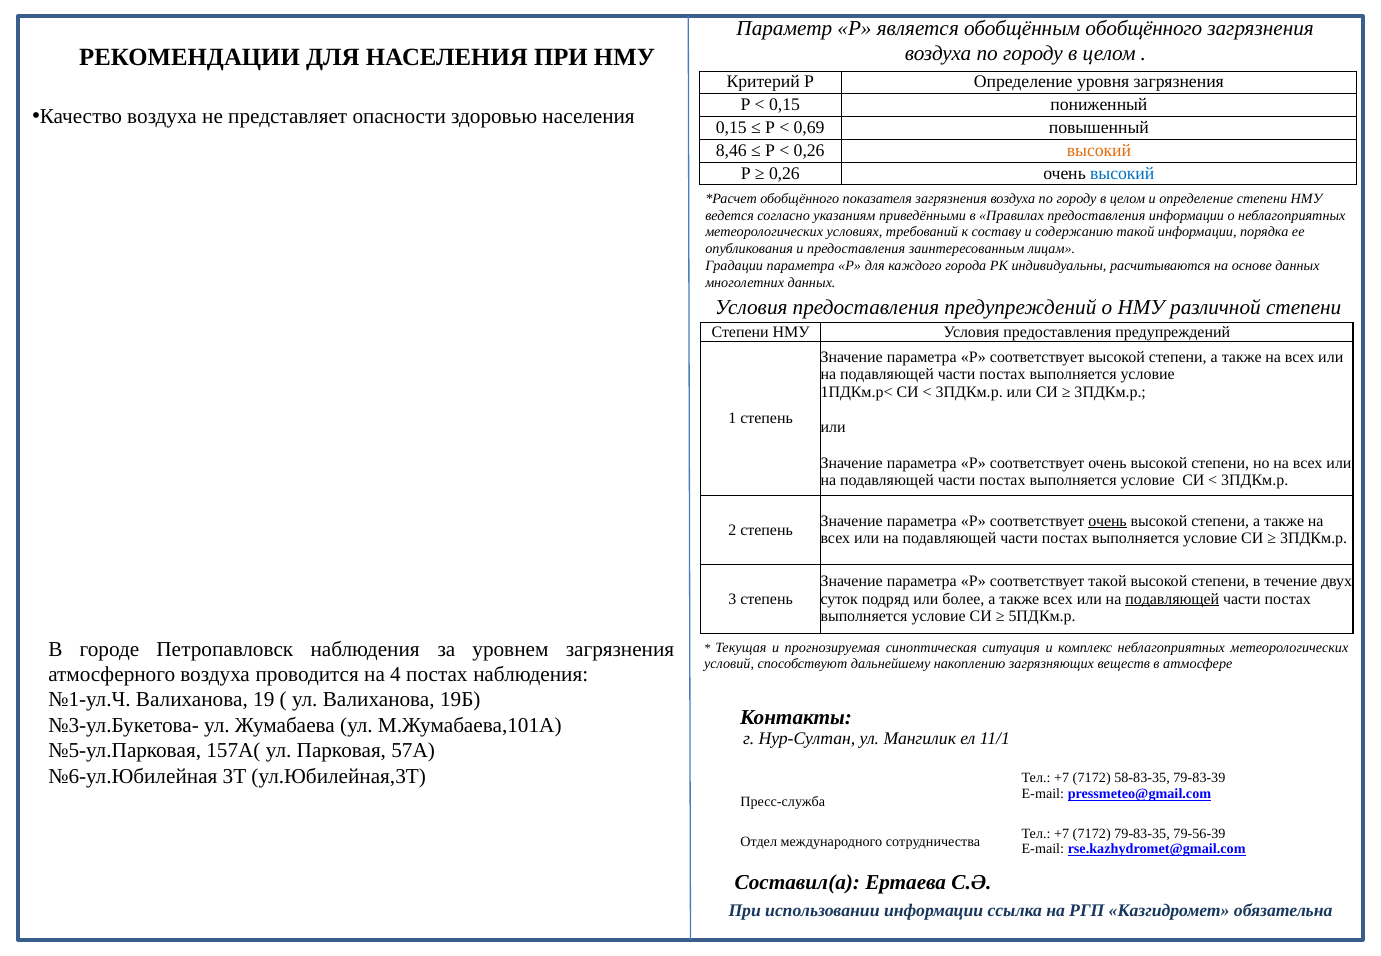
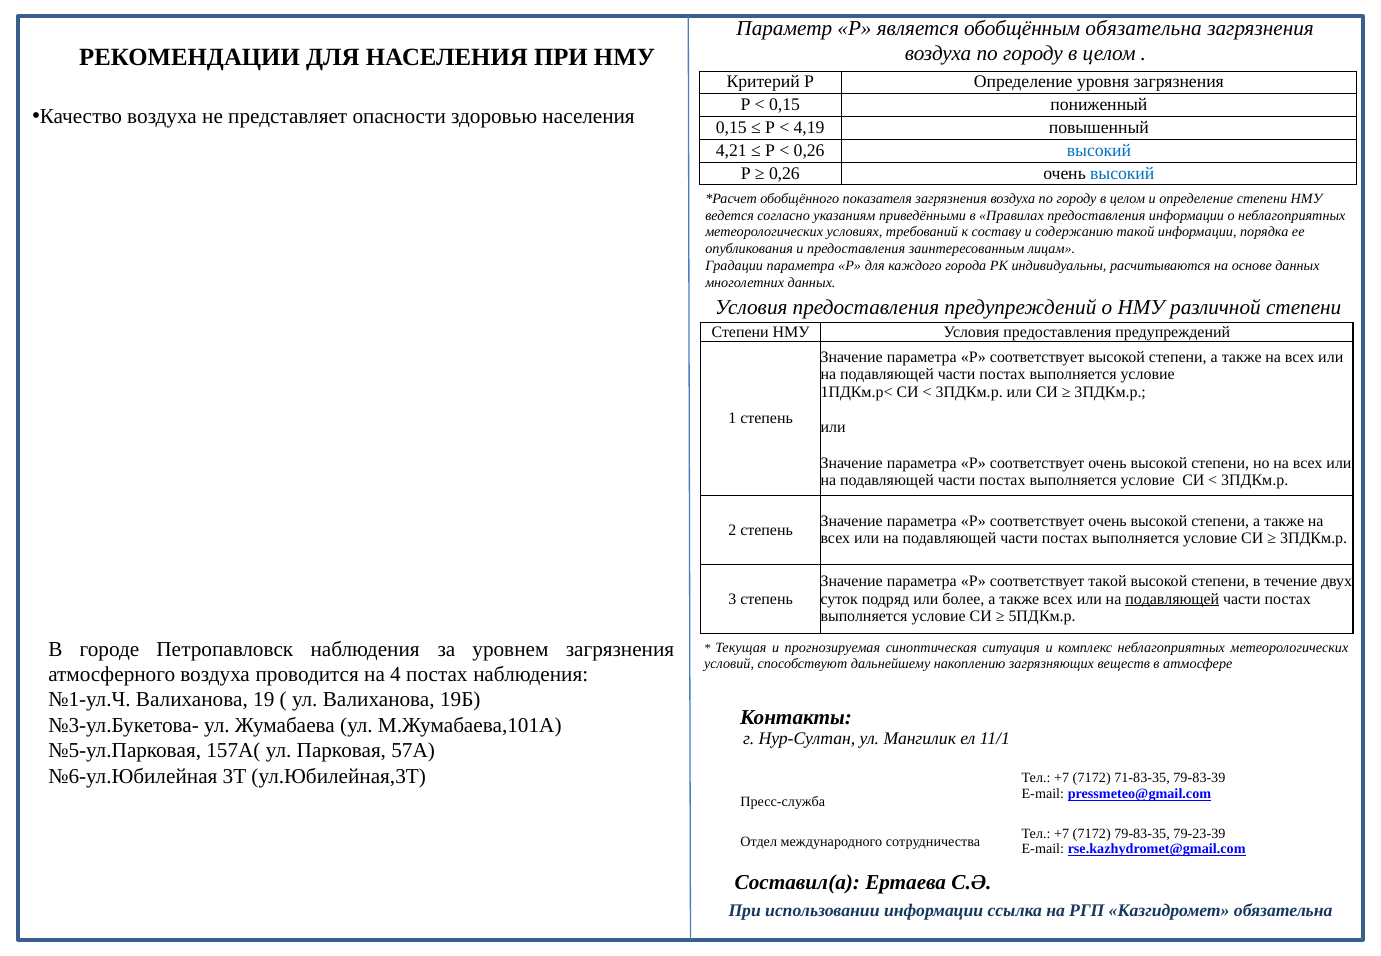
обобщённым обобщённого: обобщённого -> обязательна
0,69: 0,69 -> 4,19
8,46: 8,46 -> 4,21
высокий at (1099, 150) colour: orange -> blue
очень at (1107, 521) underline: present -> none
58-83-35: 58-83-35 -> 71-83-35
79-56-39: 79-56-39 -> 79-23-39
